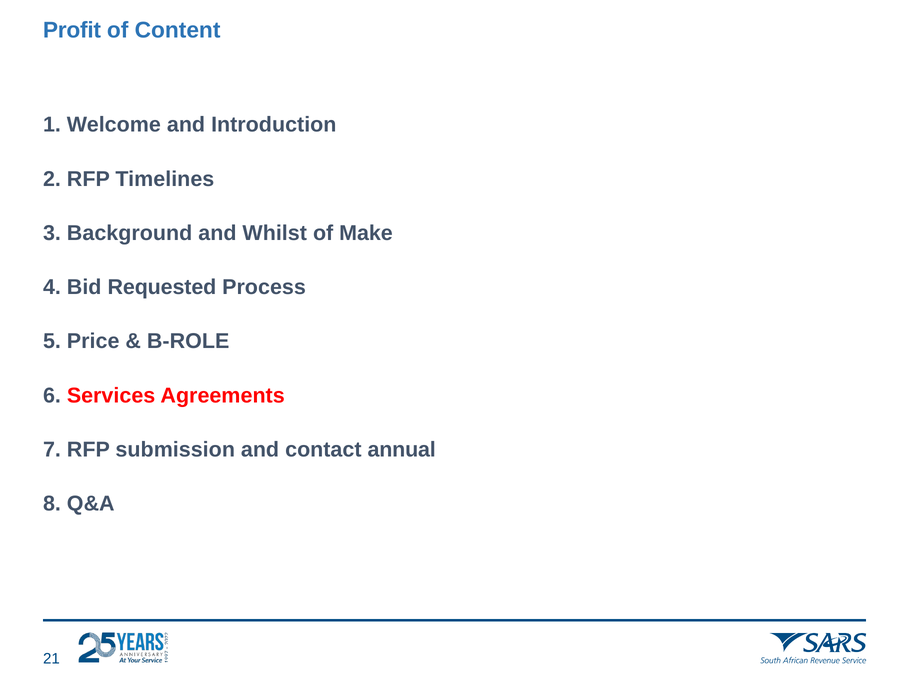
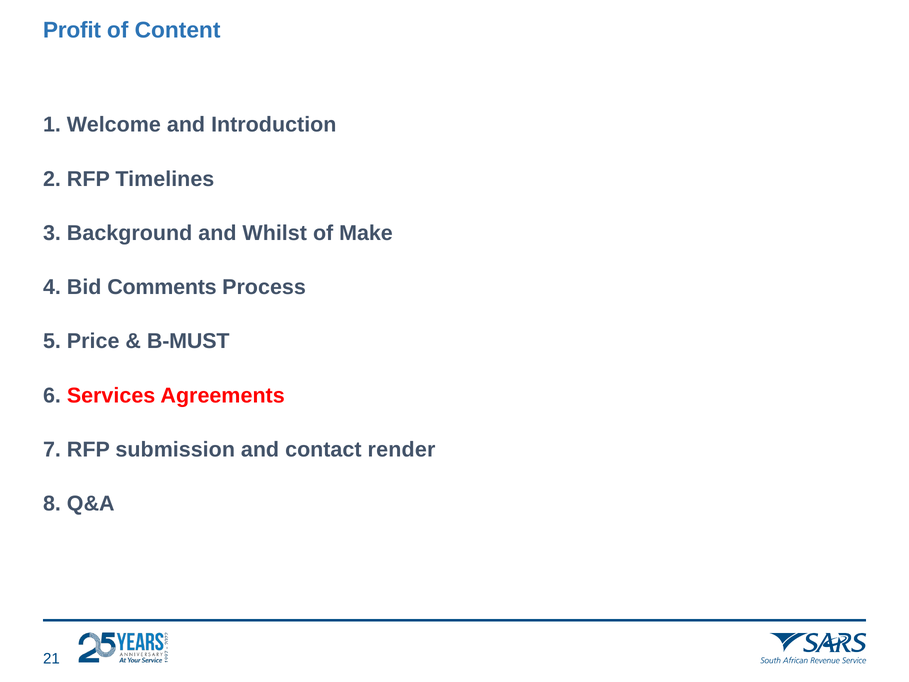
Requested: Requested -> Comments
B-ROLE: B-ROLE -> B-MUST
annual: annual -> render
